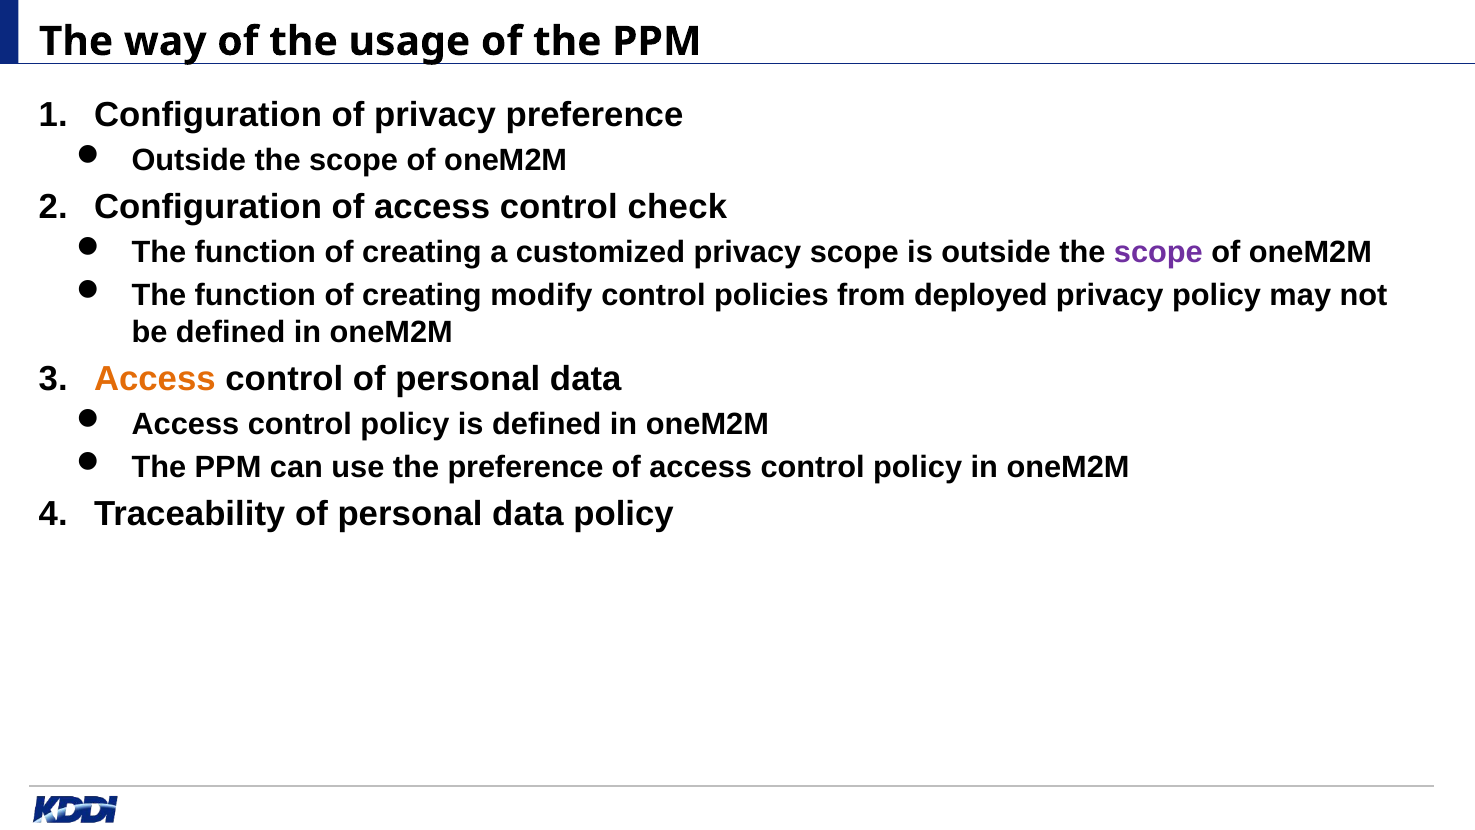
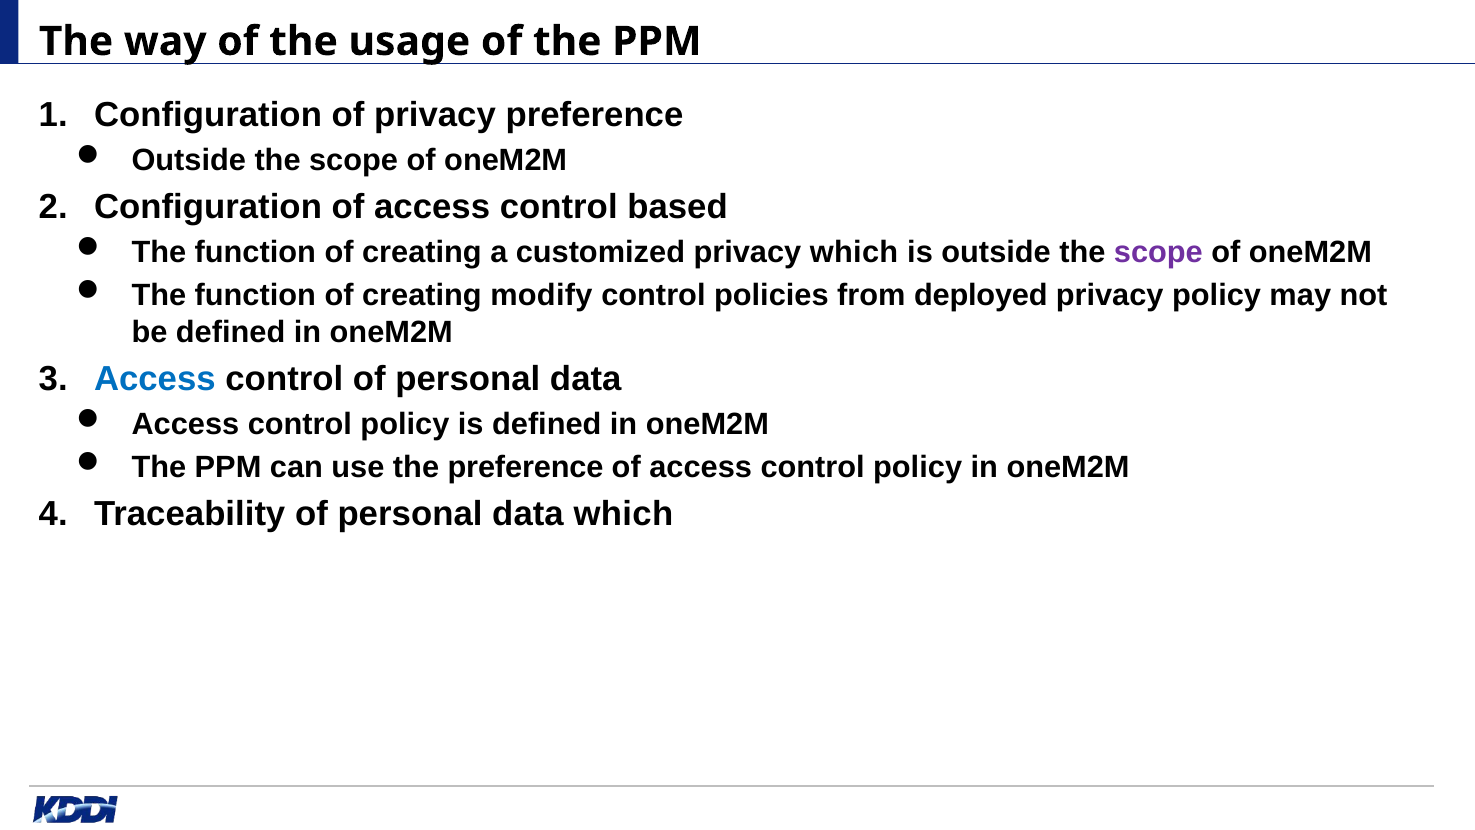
check: check -> based
privacy scope: scope -> which
Access at (155, 379) colour: orange -> blue
data policy: policy -> which
